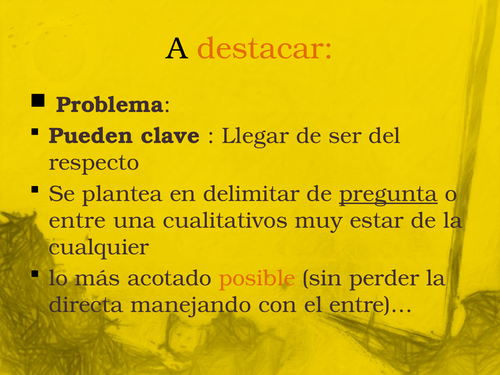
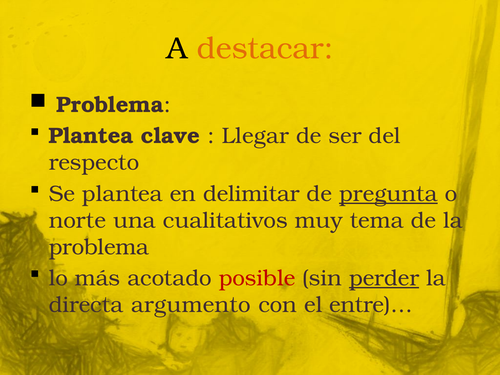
Pueden at (91, 136): Pueden -> Plantea
entre: entre -> norte
estar: estar -> tema
cualquier at (99, 247): cualquier -> problema
posible colour: orange -> red
perder underline: none -> present
manejando: manejando -> argumento
